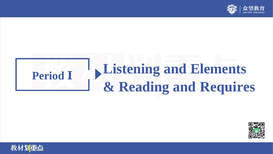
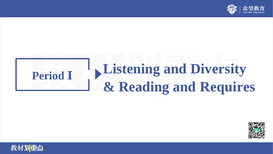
Elements: Elements -> Diversity
